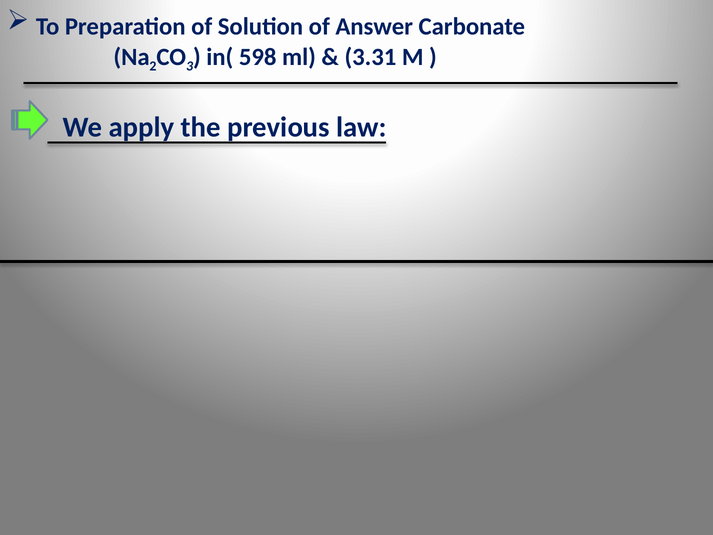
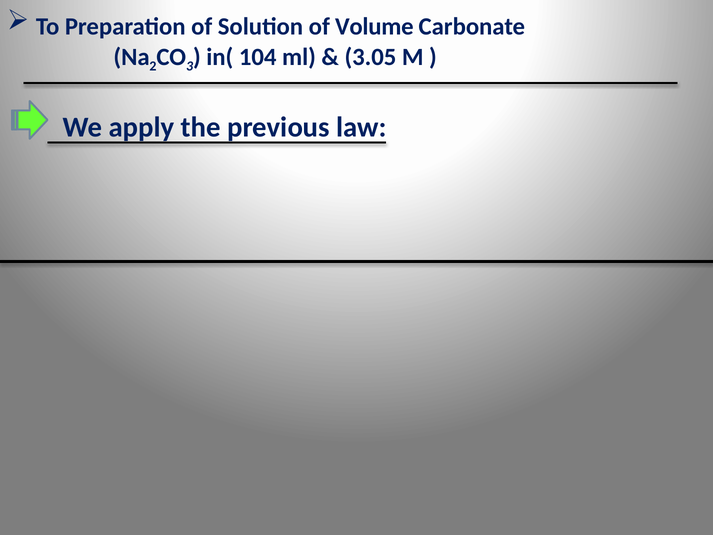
Answer: Answer -> Volume
598: 598 -> 104
3.31: 3.31 -> 3.05
